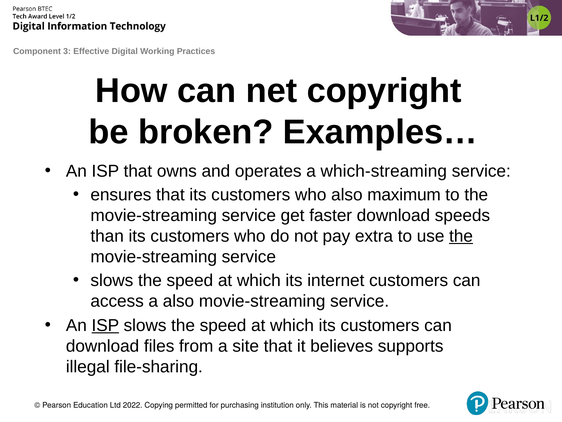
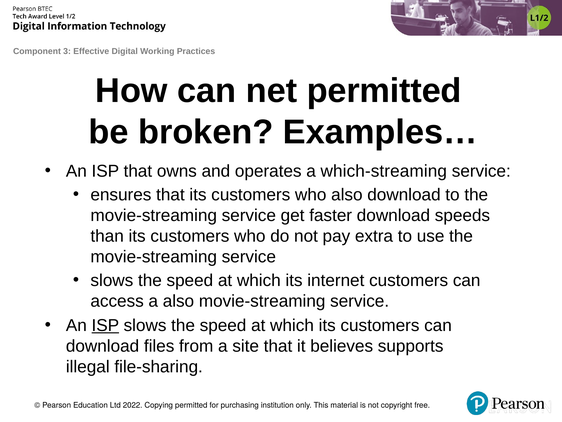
net copyright: copyright -> permitted
also maximum: maximum -> download
the at (461, 236) underline: present -> none
